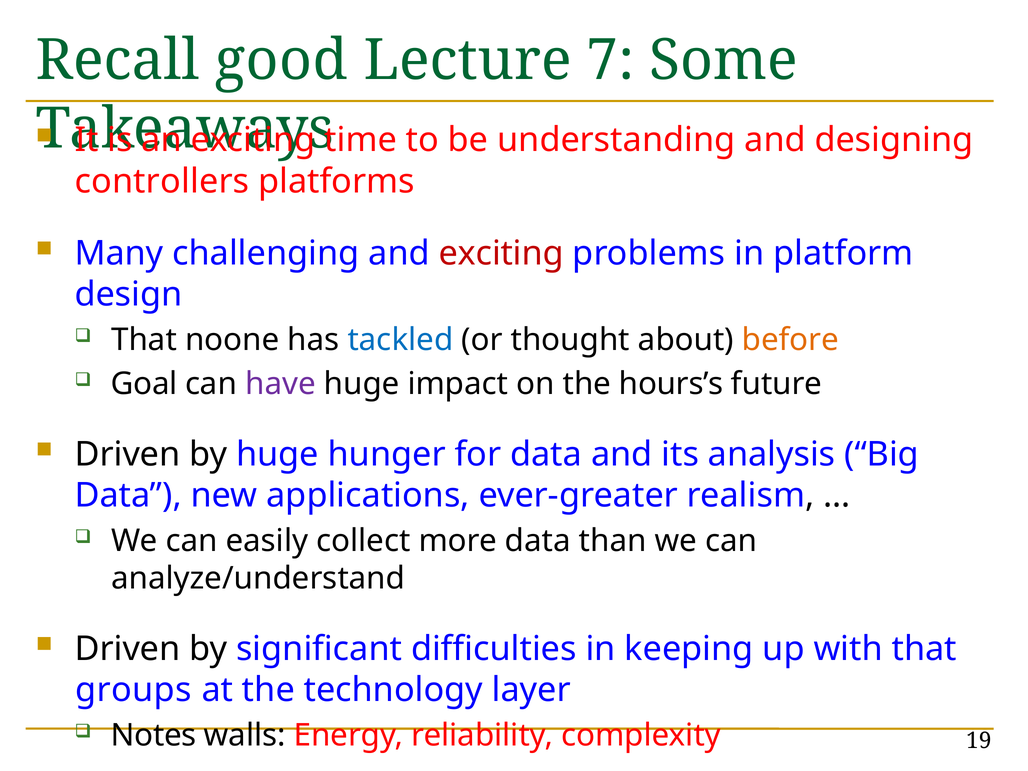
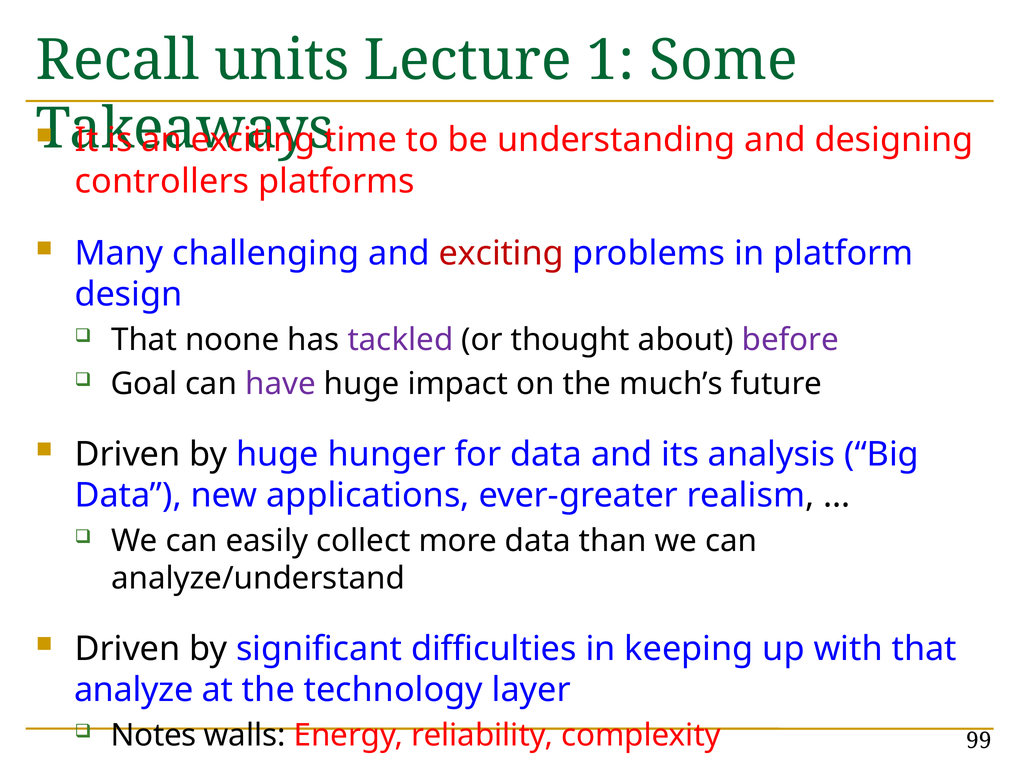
good: good -> units
7: 7 -> 1
tackled colour: blue -> purple
before colour: orange -> purple
hours’s: hours’s -> much’s
groups: groups -> analyze
19: 19 -> 99
